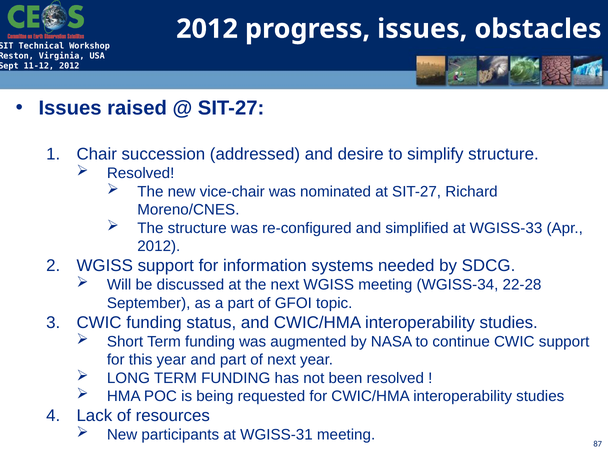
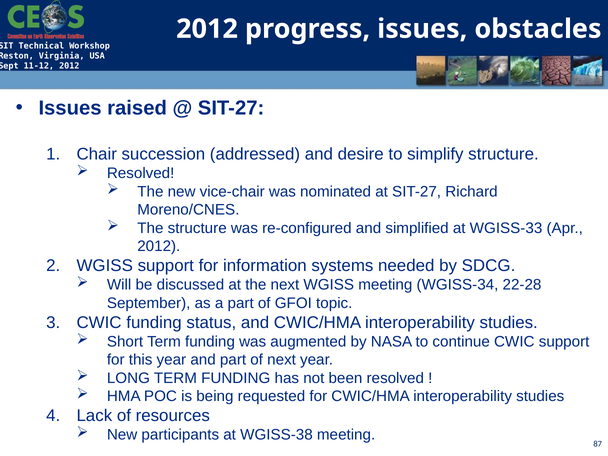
WGISS-31: WGISS-31 -> WGISS-38
